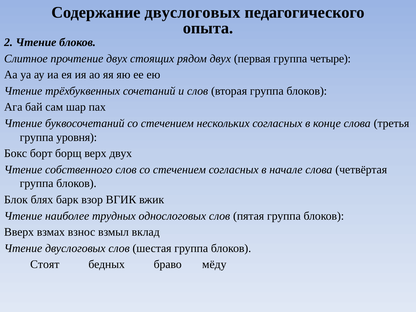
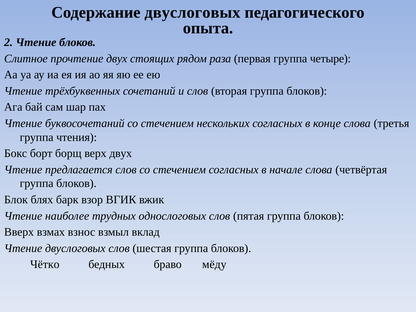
рядом двух: двух -> раза
уровня: уровня -> чтения
собственного: собственного -> предлагается
Стоят: Стоят -> Чётко
